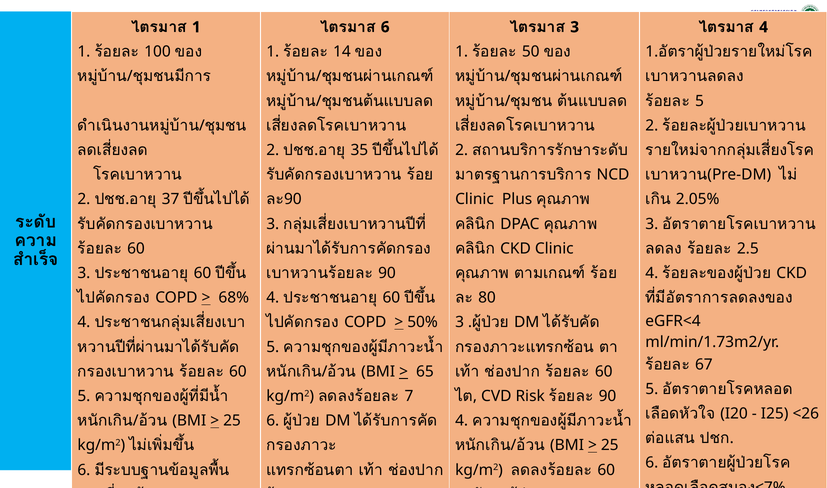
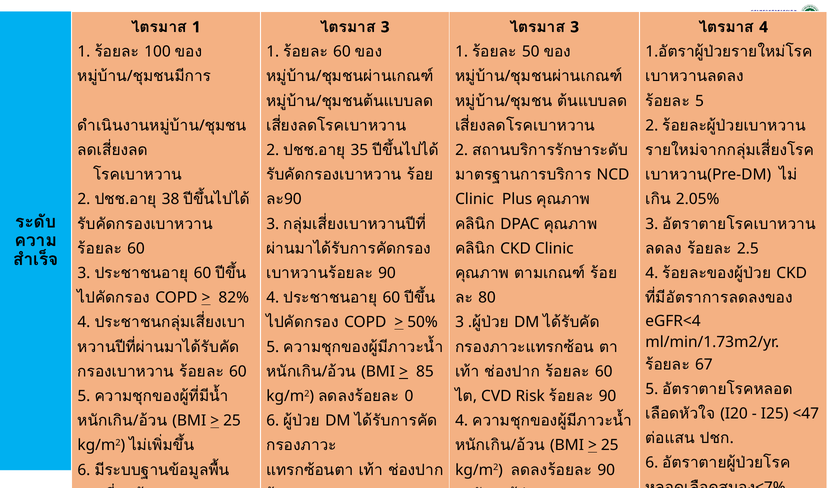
6 at (385, 27): 6 -> 3
14 at (342, 52): 14 -> 60
37: 37 -> 38
68%: 68% -> 82%
65: 65 -> 85
7 at (409, 396): 7 -> 0
<26: <26 -> <47
60 at (606, 470): 60 -> 90
